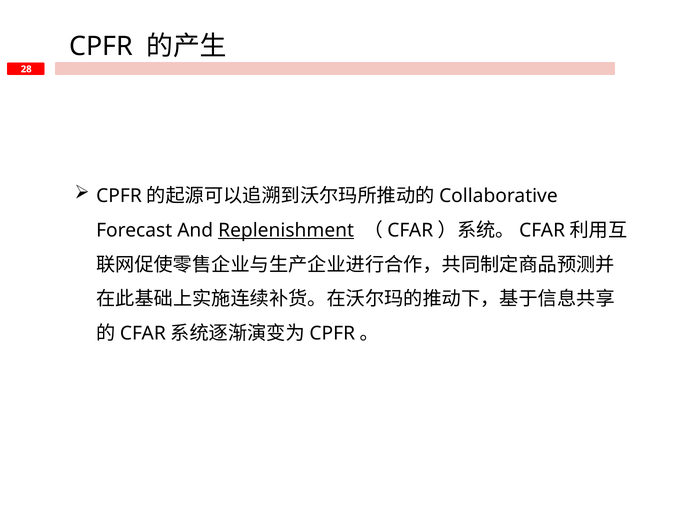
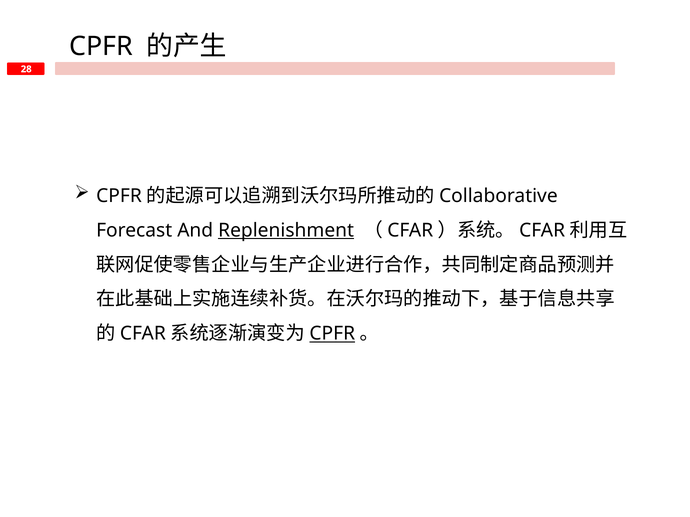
CPFR at (332, 334) underline: none -> present
